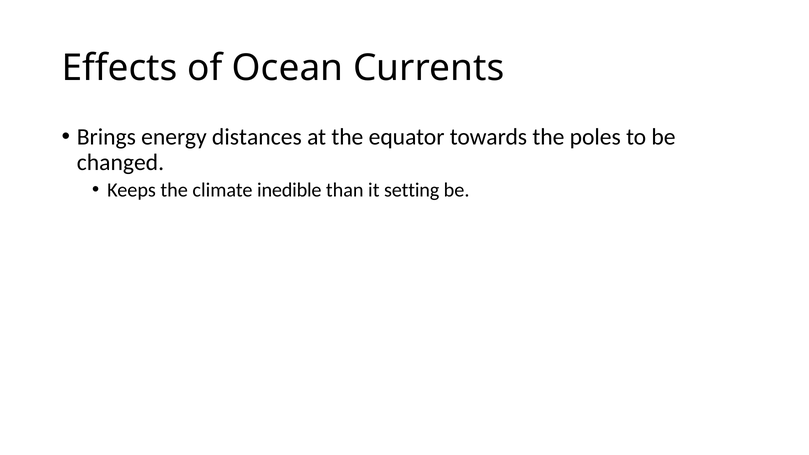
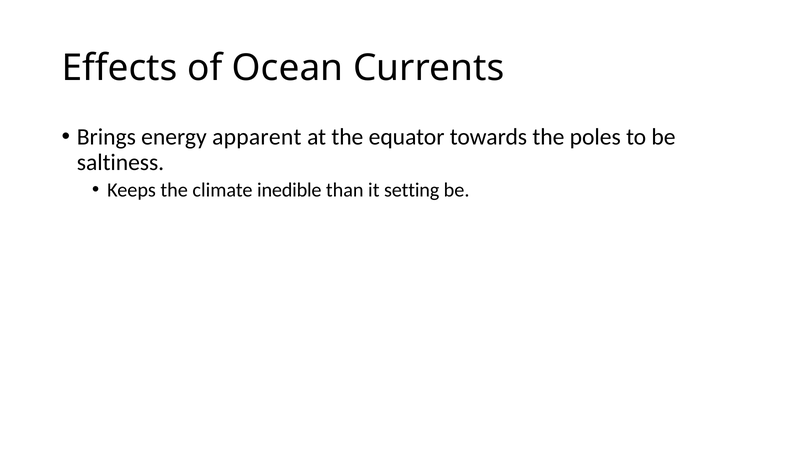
distances: distances -> apparent
changed: changed -> saltiness
